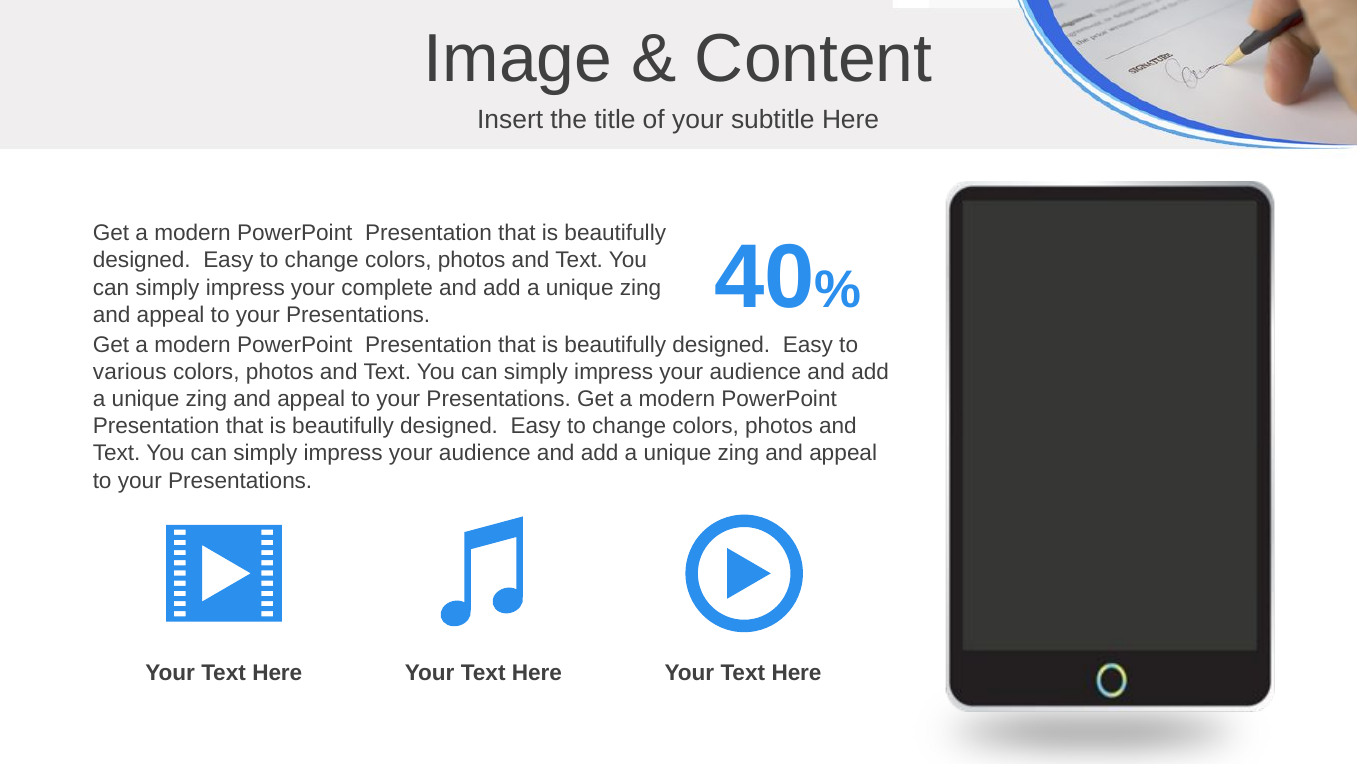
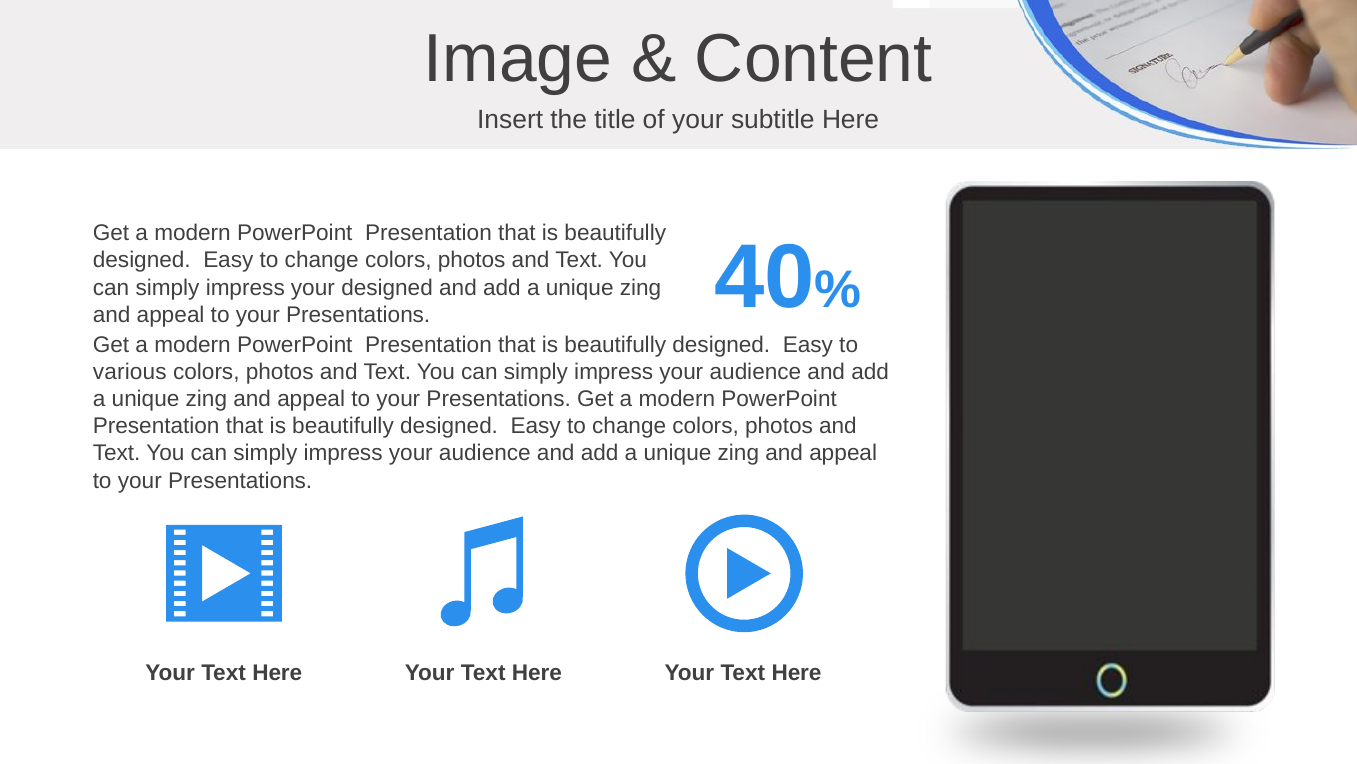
your complete: complete -> designed
